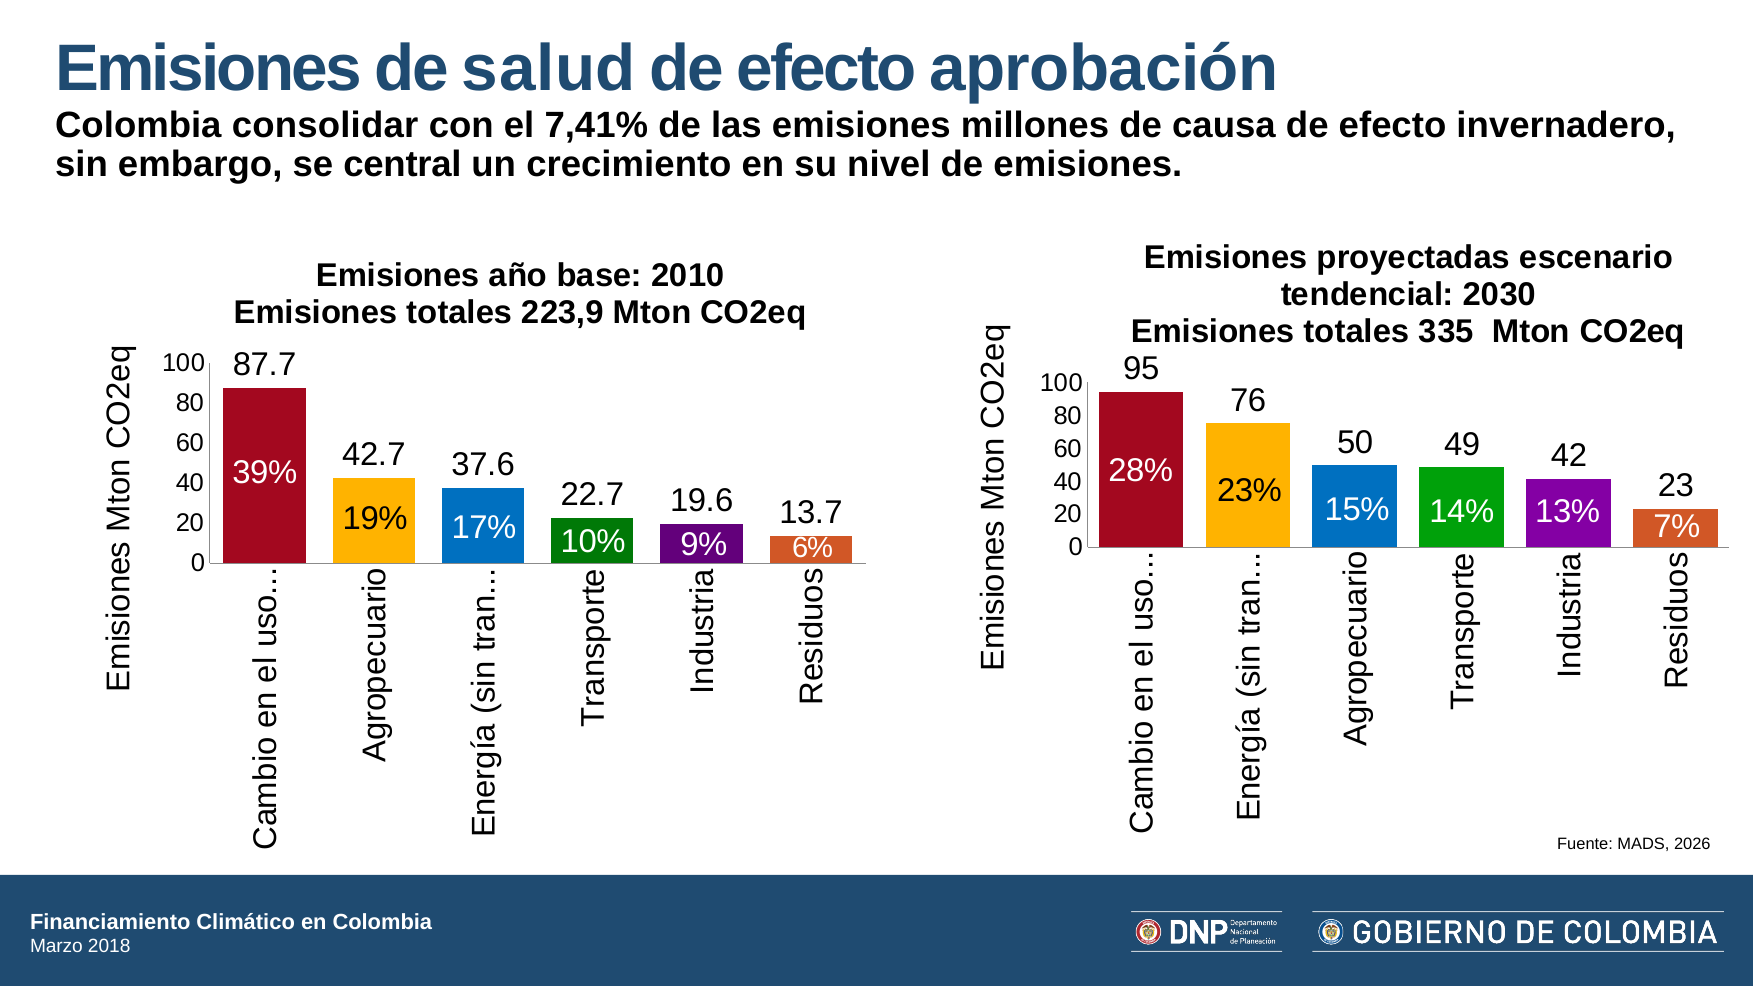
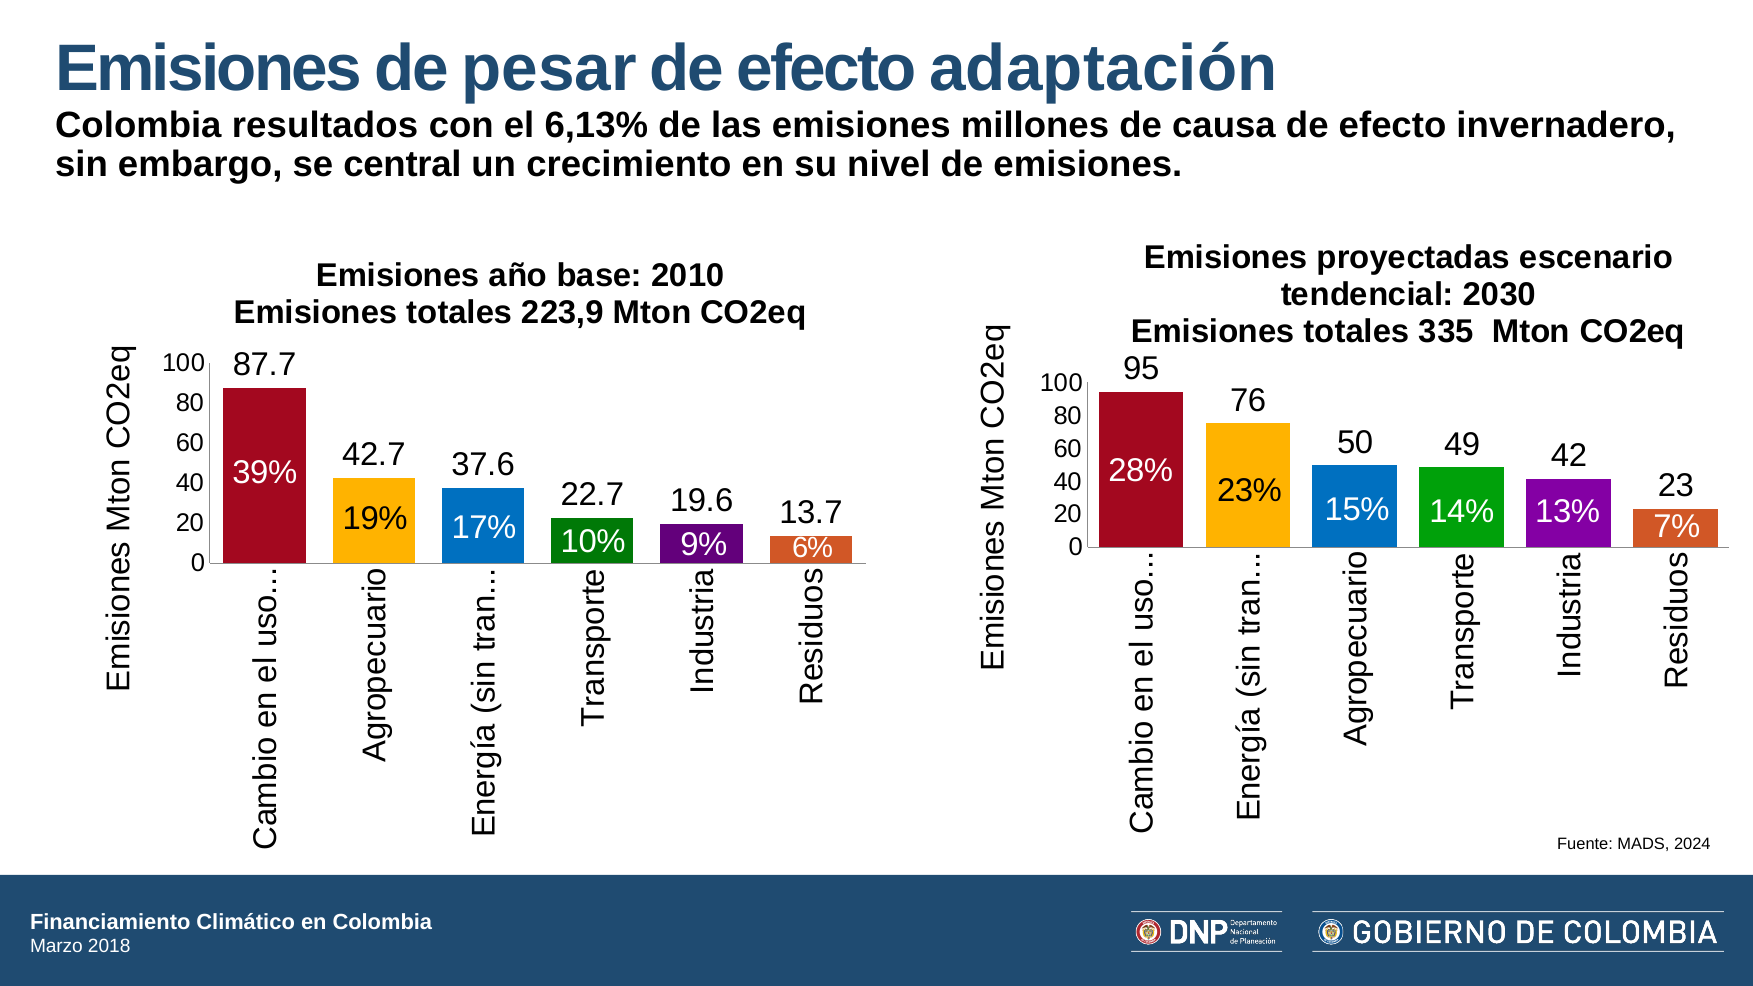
salud: salud -> pesar
aprobación: aprobación -> adaptación
consolidar: consolidar -> resultados
7,41%: 7,41% -> 6,13%
2026: 2026 -> 2024
